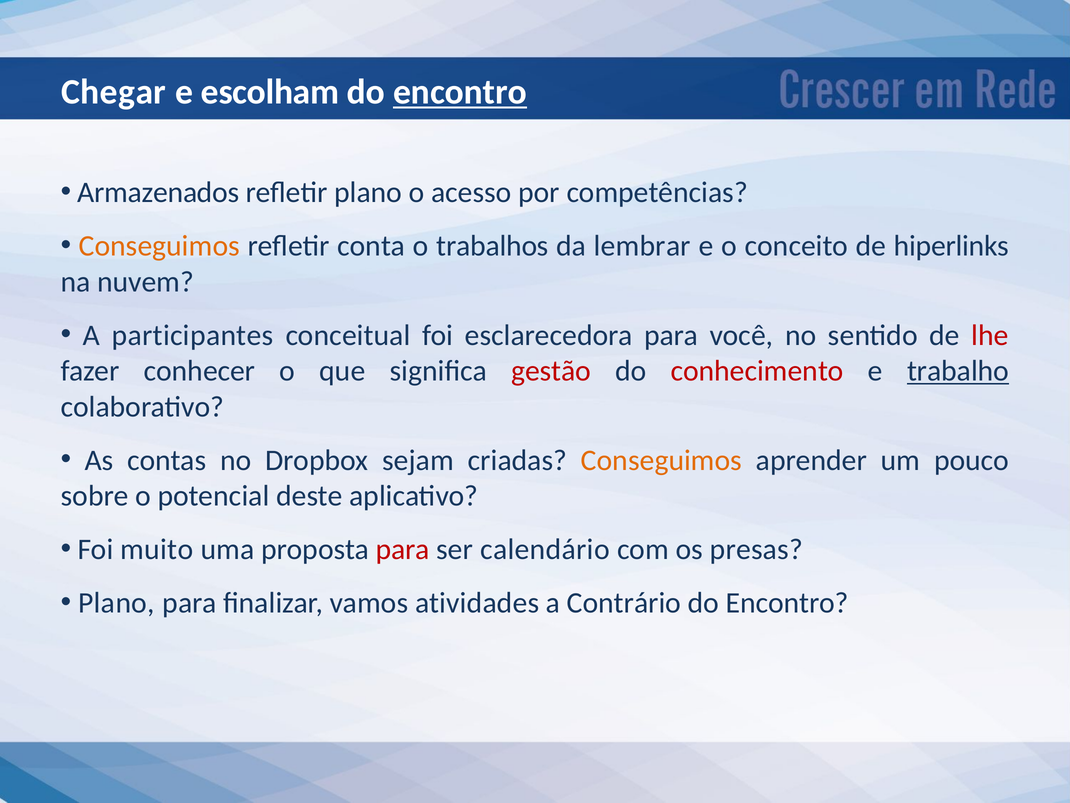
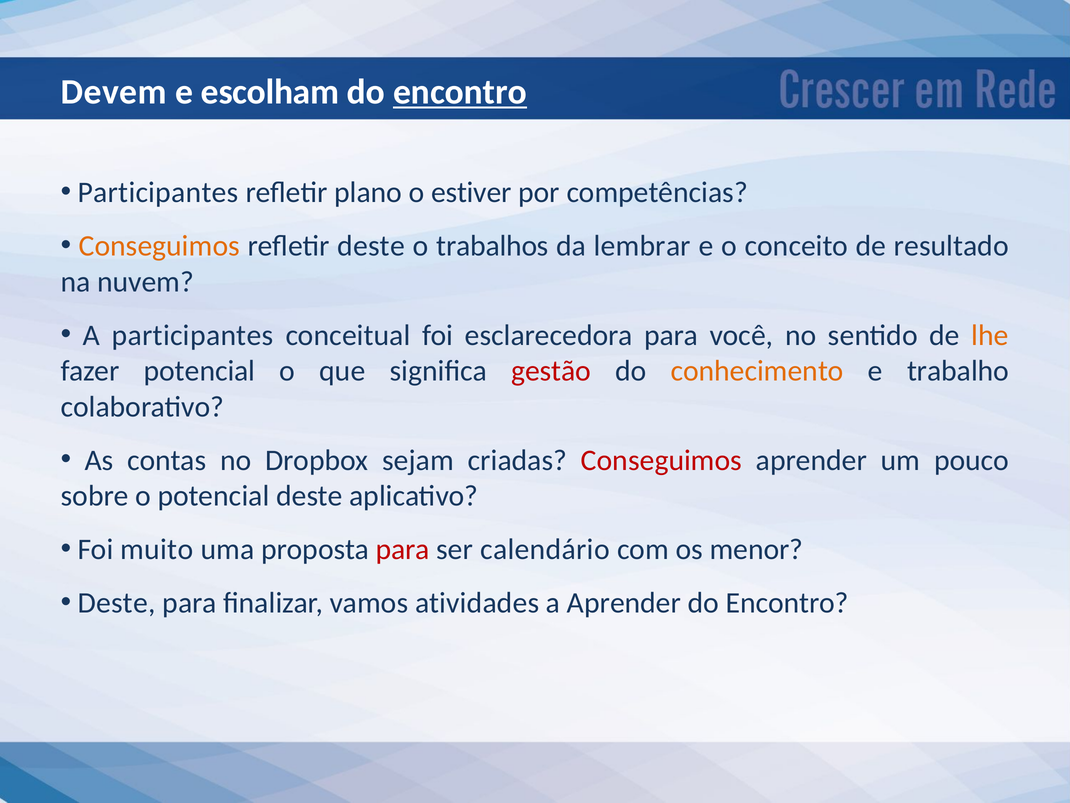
Chegar: Chegar -> Devem
Armazenados at (158, 192): Armazenados -> Participantes
acesso: acesso -> estiver
refletir conta: conta -> deste
hiperlinks: hiperlinks -> resultado
lhe colour: red -> orange
fazer conhecer: conhecer -> potencial
conhecimento colour: red -> orange
trabalho underline: present -> none
Conseguimos at (661, 460) colour: orange -> red
presas: presas -> menor
Plano at (117, 603): Plano -> Deste
a Contrário: Contrário -> Aprender
